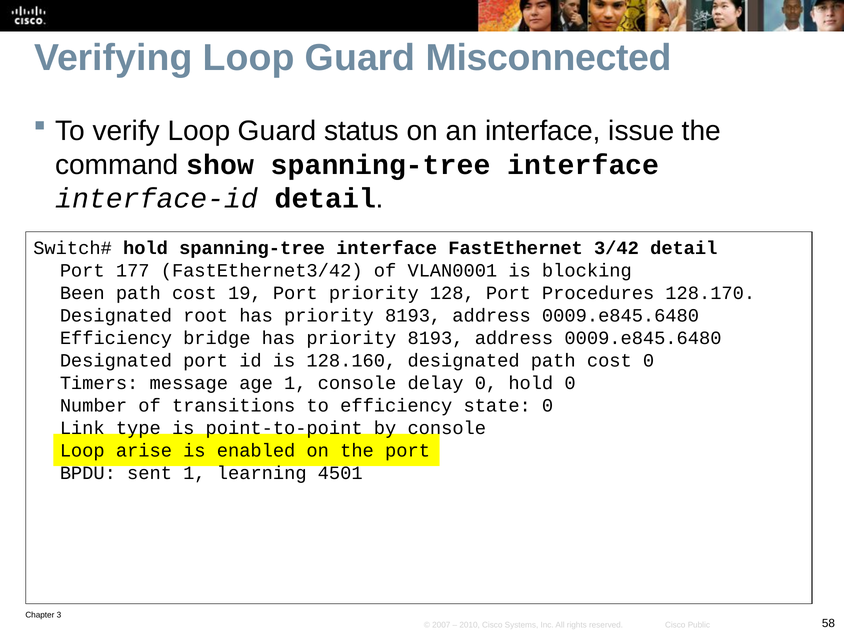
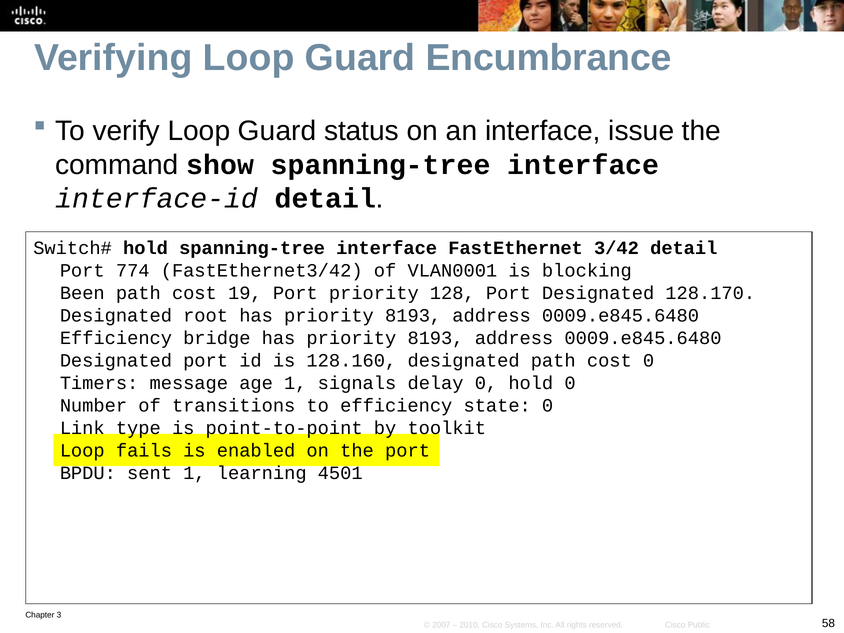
Misconnected: Misconnected -> Encumbrance
177: 177 -> 774
Port Procedures: Procedures -> Designated
1 console: console -> signals
by console: console -> toolkit
arise: arise -> fails
